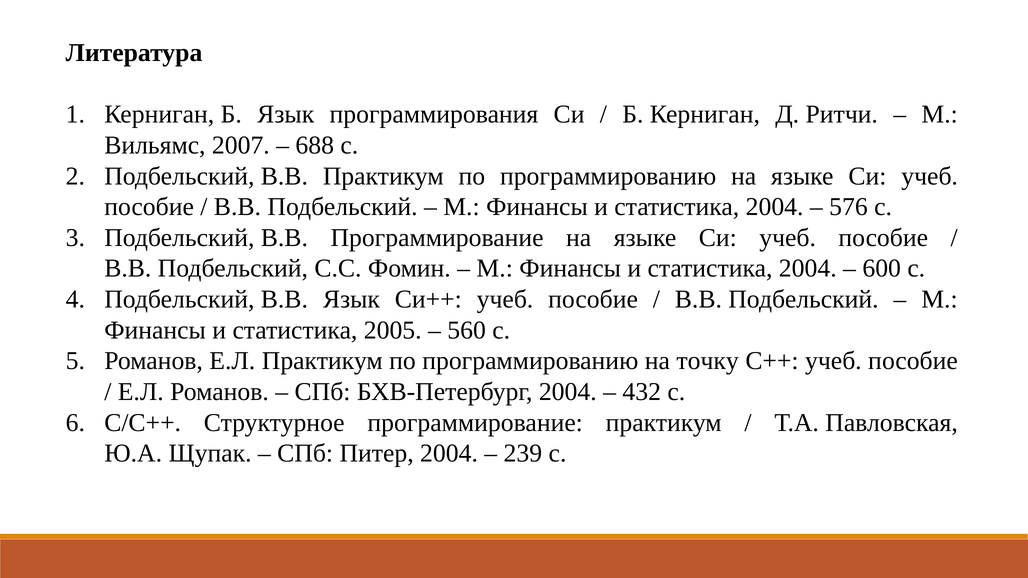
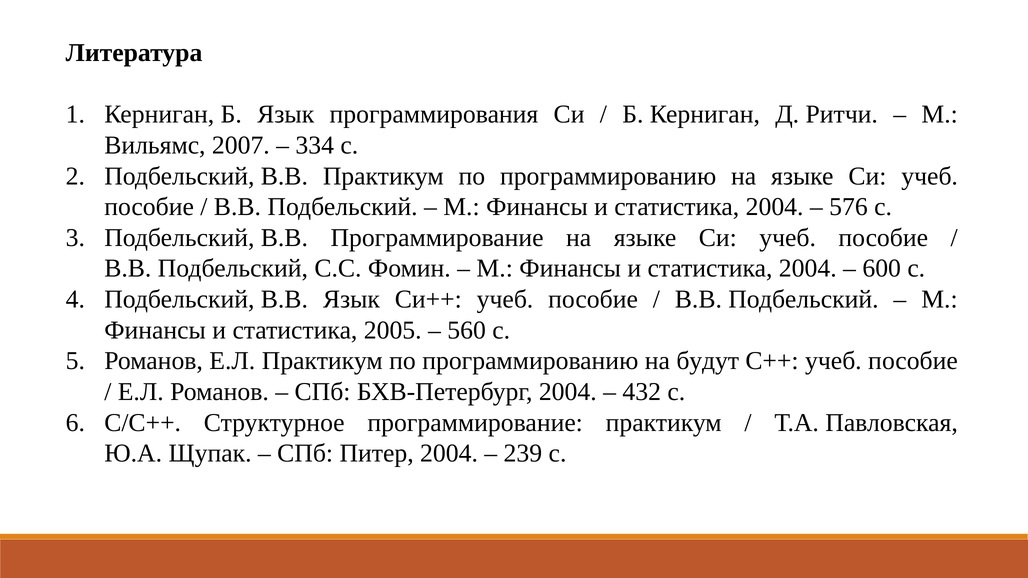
688: 688 -> 334
точку: точку -> будут
